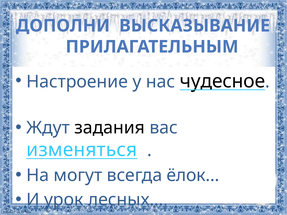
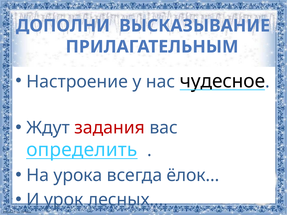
задания colour: black -> red
изменяться: изменяться -> определить
могут: могут -> урока
